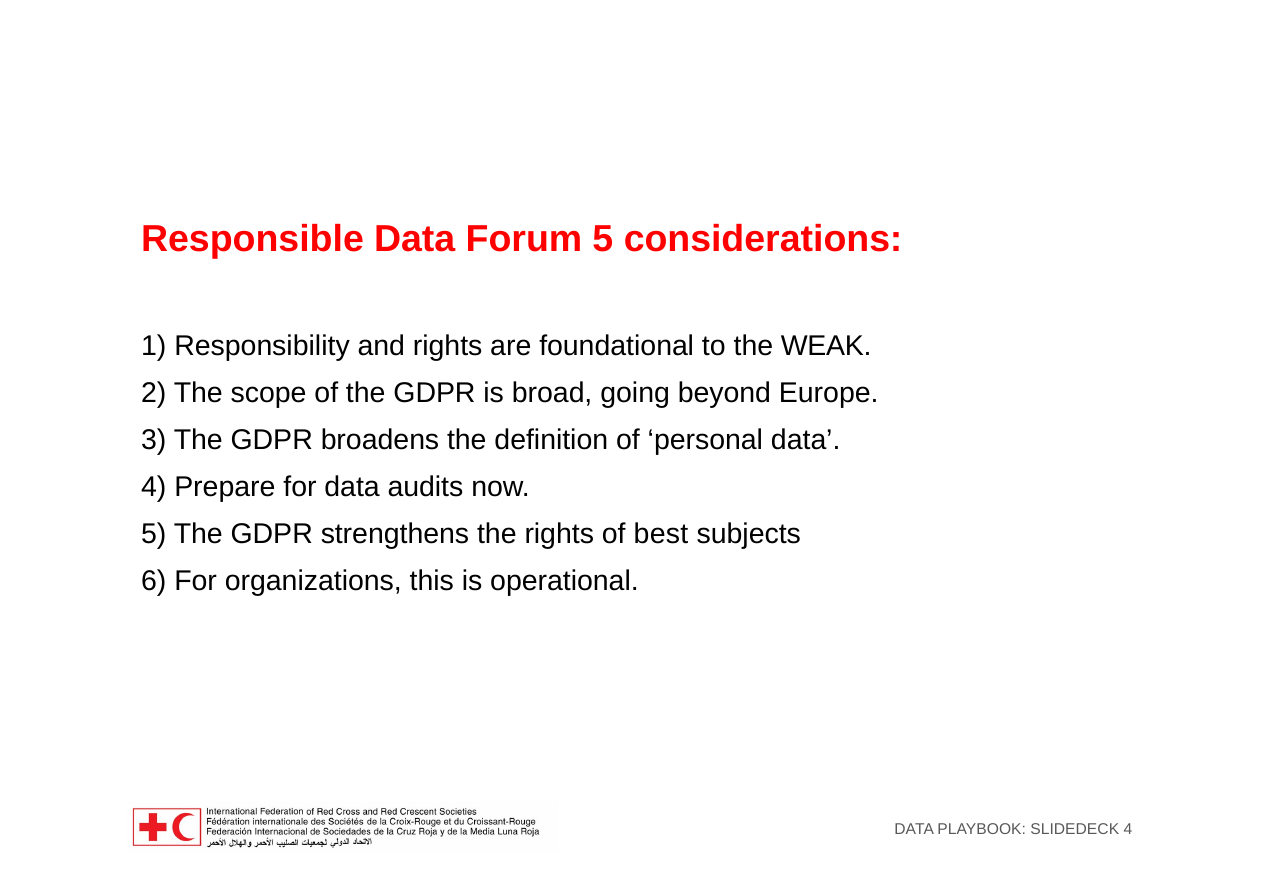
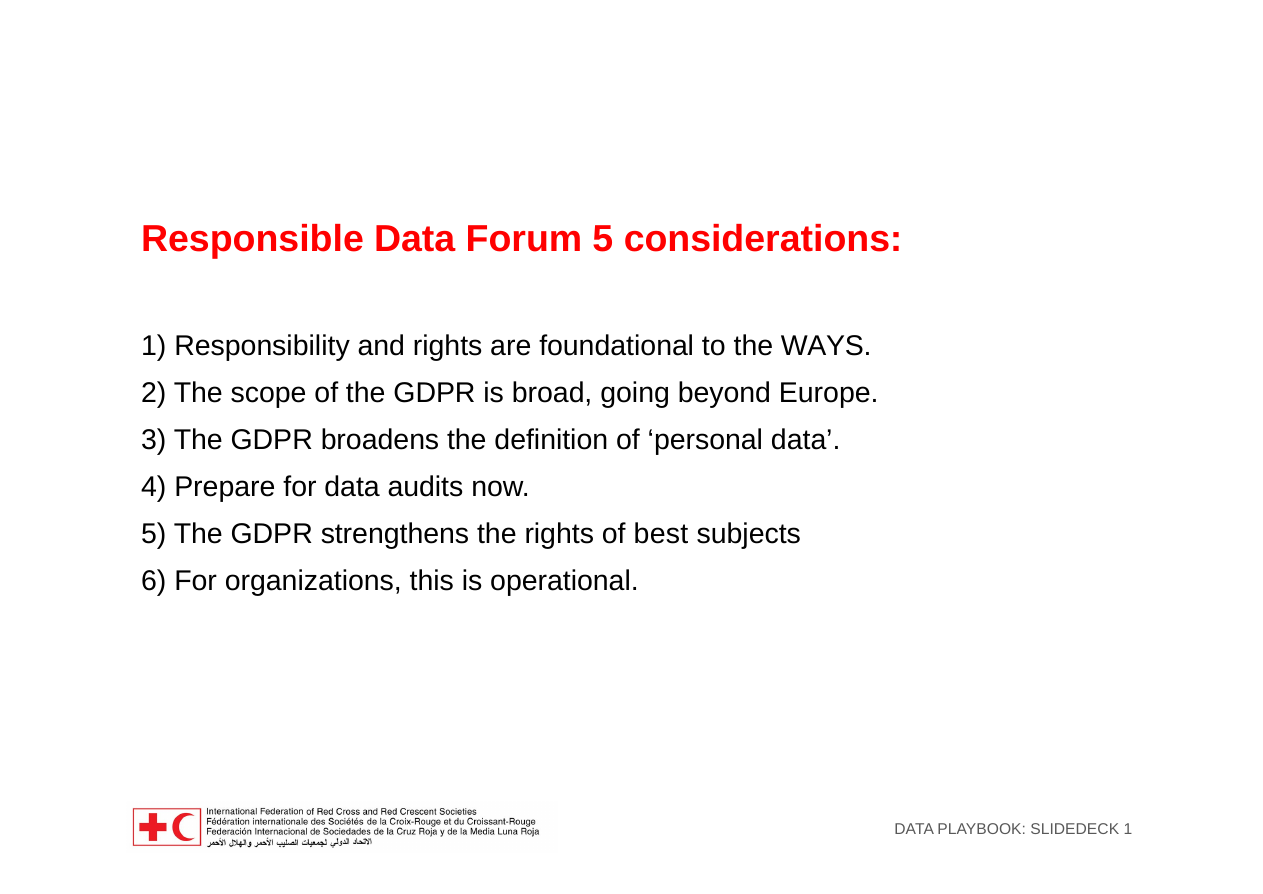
WEAK: WEAK -> WAYS
4 at (1128, 829): 4 -> 1
